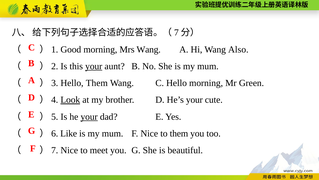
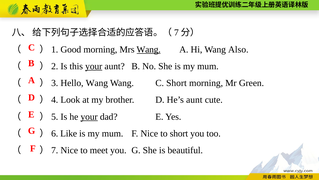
Wang at (149, 49) underline: none -> present
Hello Them: Them -> Wang
C Hello: Hello -> Short
Look underline: present -> none
He’s your: your -> aunt
to them: them -> short
